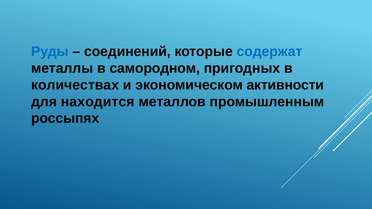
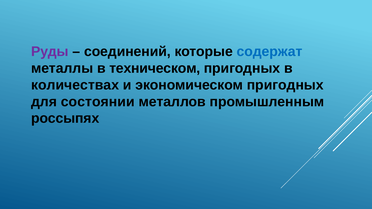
Руды colour: blue -> purple
самородном: самородном -> техническом
экономическом активности: активности -> пригодных
находится: находится -> состоянии
